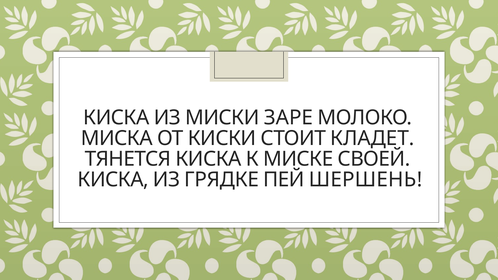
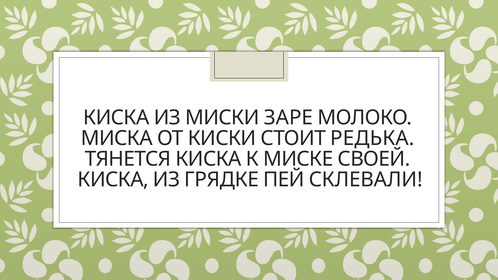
КЛАДЕТ: КЛАДЕТ -> РЕДЬКА
ШЕРШЕНЬ: ШЕРШЕНЬ -> СКЛЕВАЛИ
